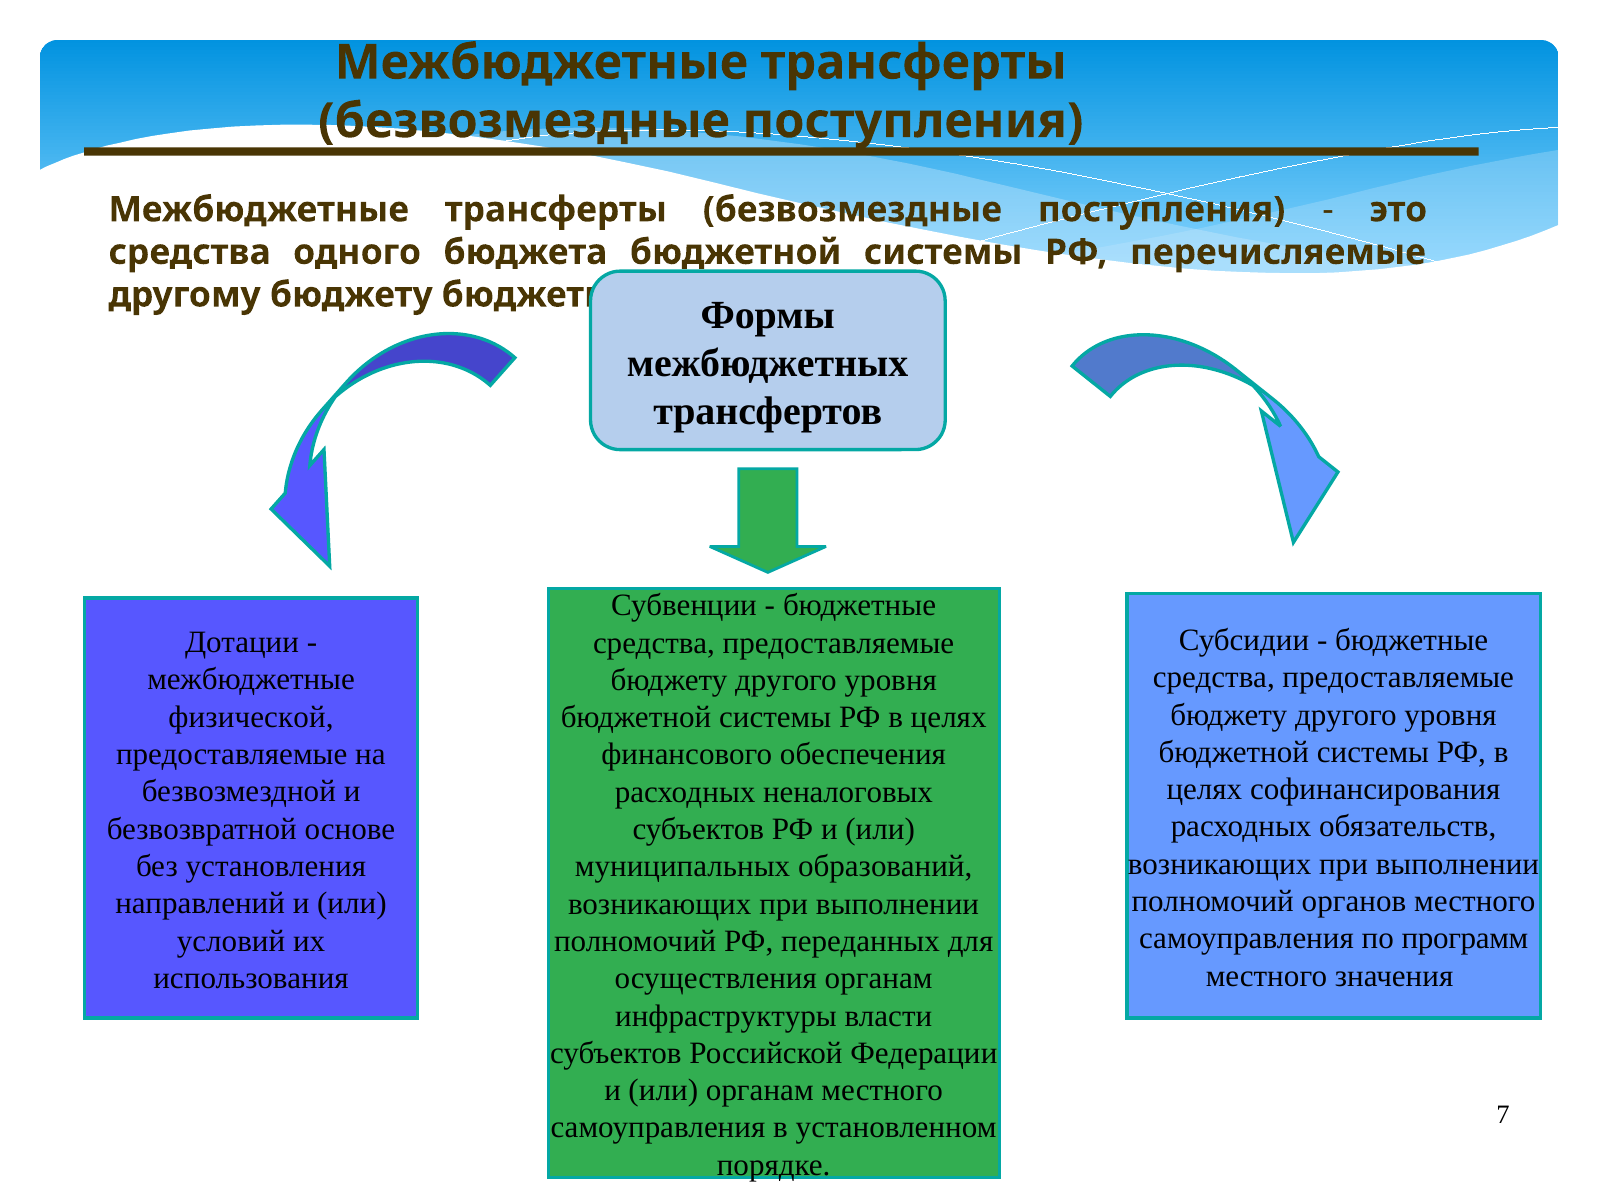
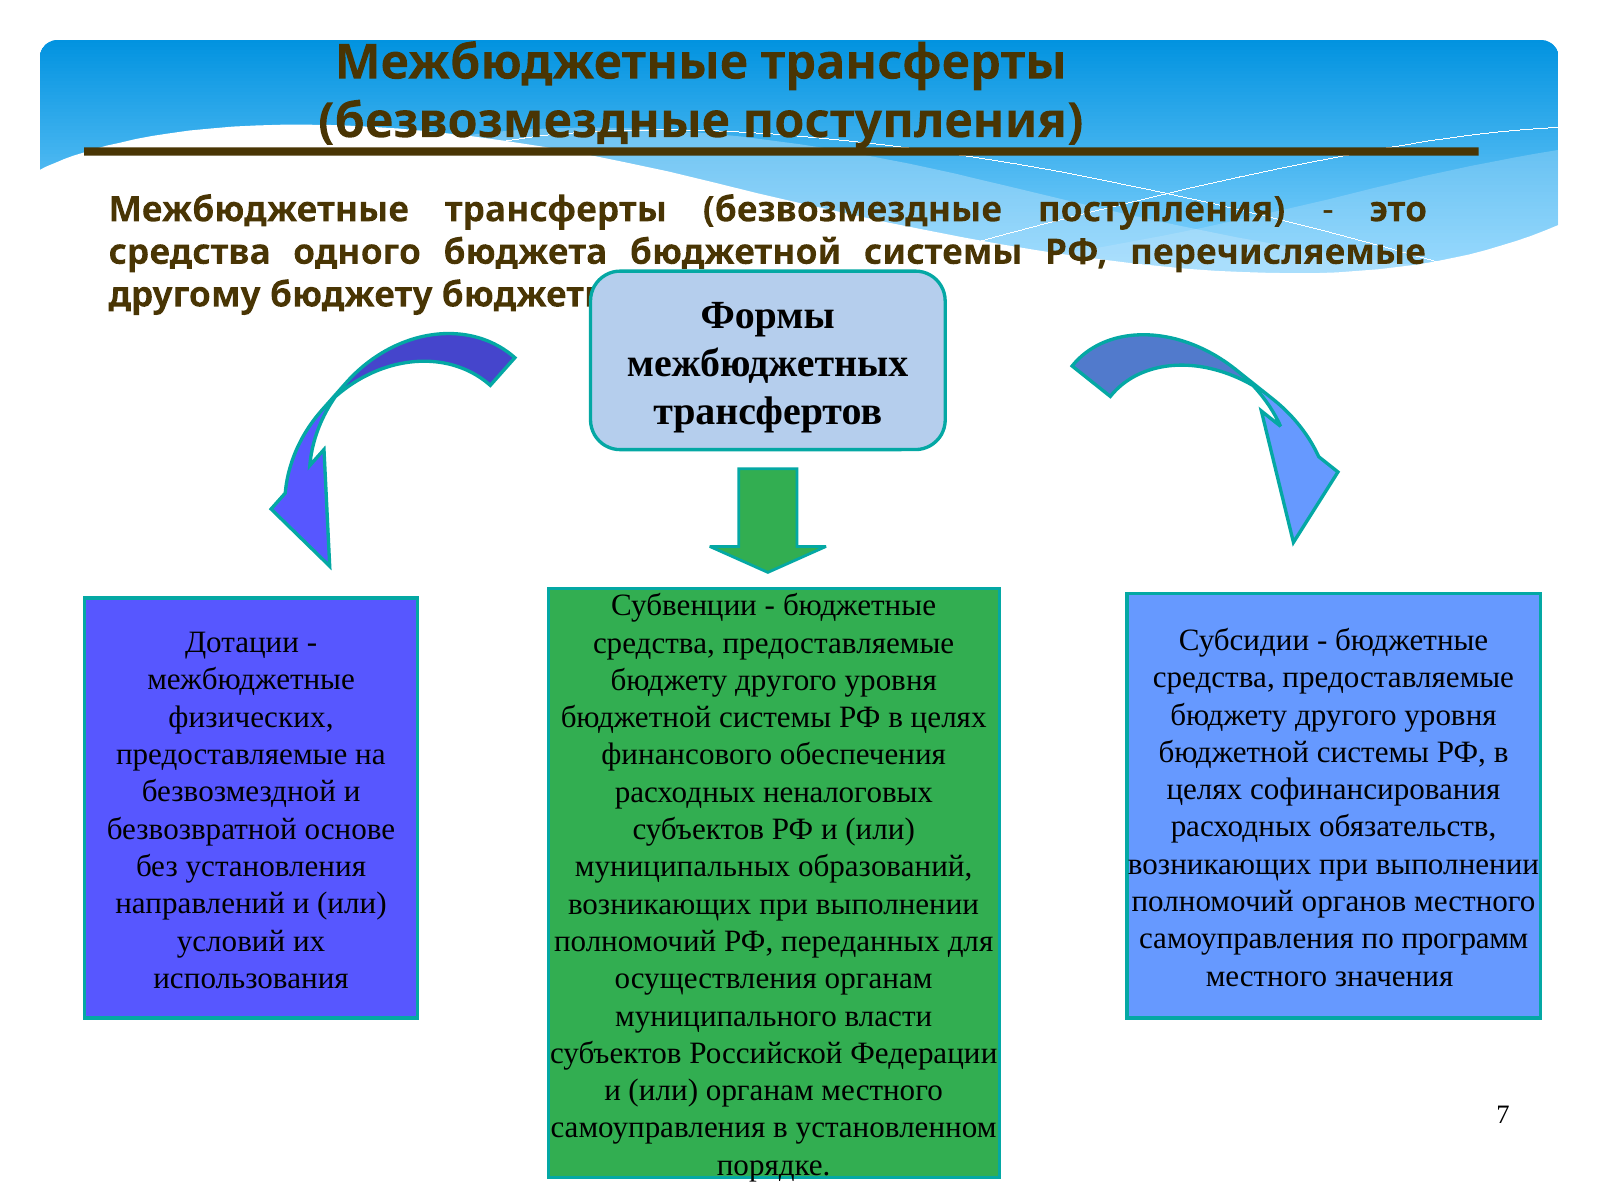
физической: физической -> физических
инфраструктуры: инфраструктуры -> муниципального
